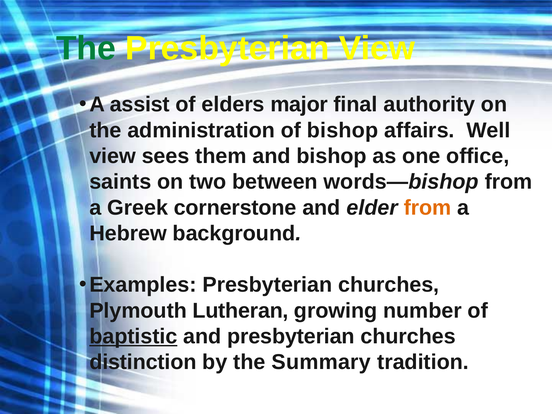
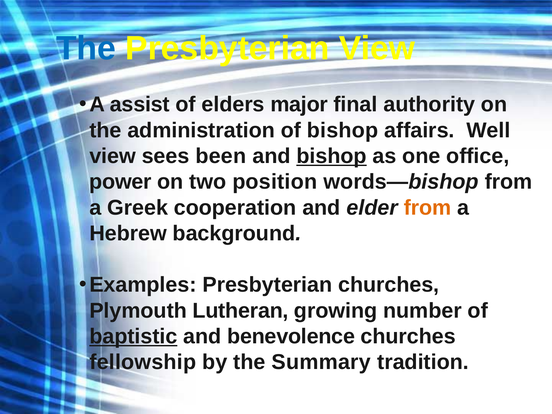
The at (86, 48) colour: green -> blue
them: them -> been
bishop at (332, 156) underline: none -> present
saints: saints -> power
between: between -> position
cornerstone: cornerstone -> cooperation
and presbyterian: presbyterian -> benevolence
distinction: distinction -> fellowship
